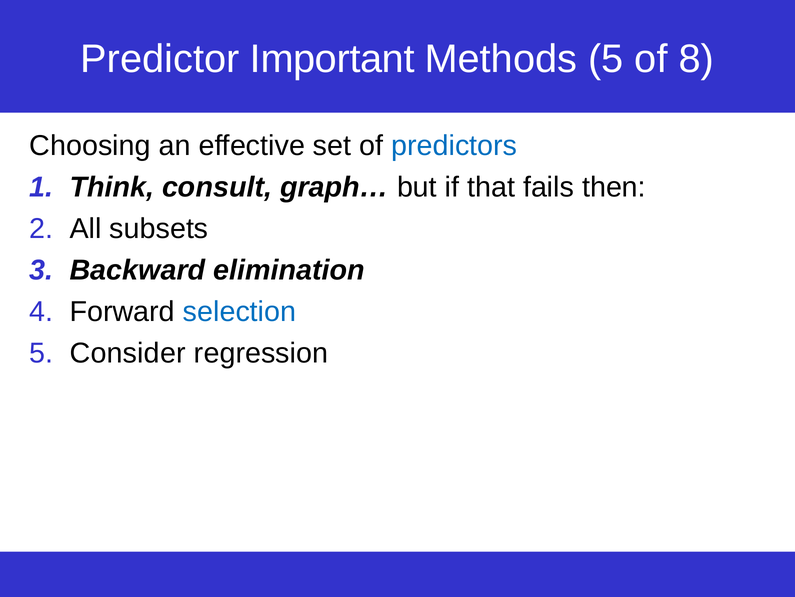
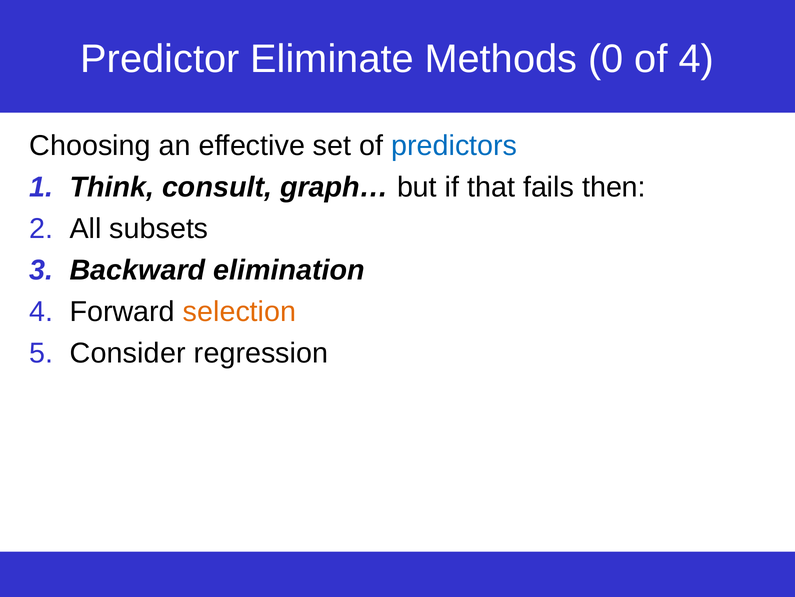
Important: Important -> Eliminate
Methods 5: 5 -> 0
of 8: 8 -> 4
selection colour: blue -> orange
